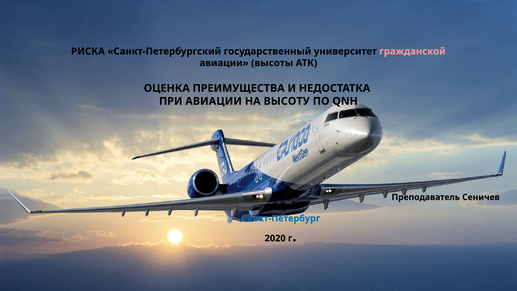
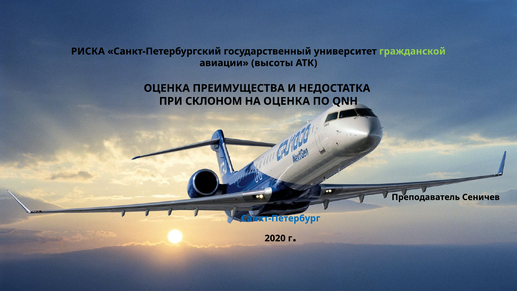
гражданской colour: pink -> light green
ПРИ АВИАЦИИ: АВИАЦИИ -> СКЛОНОМ
НА ВЫСОТУ: ВЫСОТУ -> ОЦЕНКА
